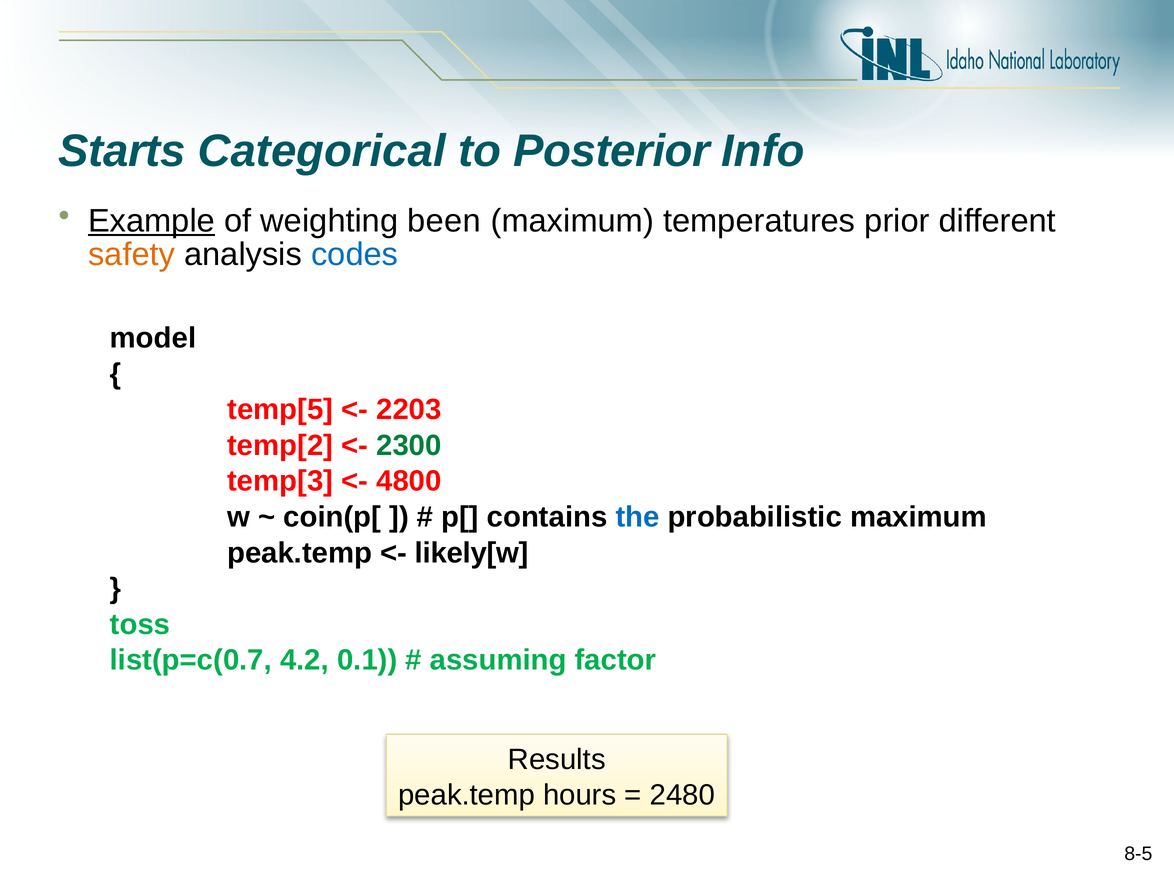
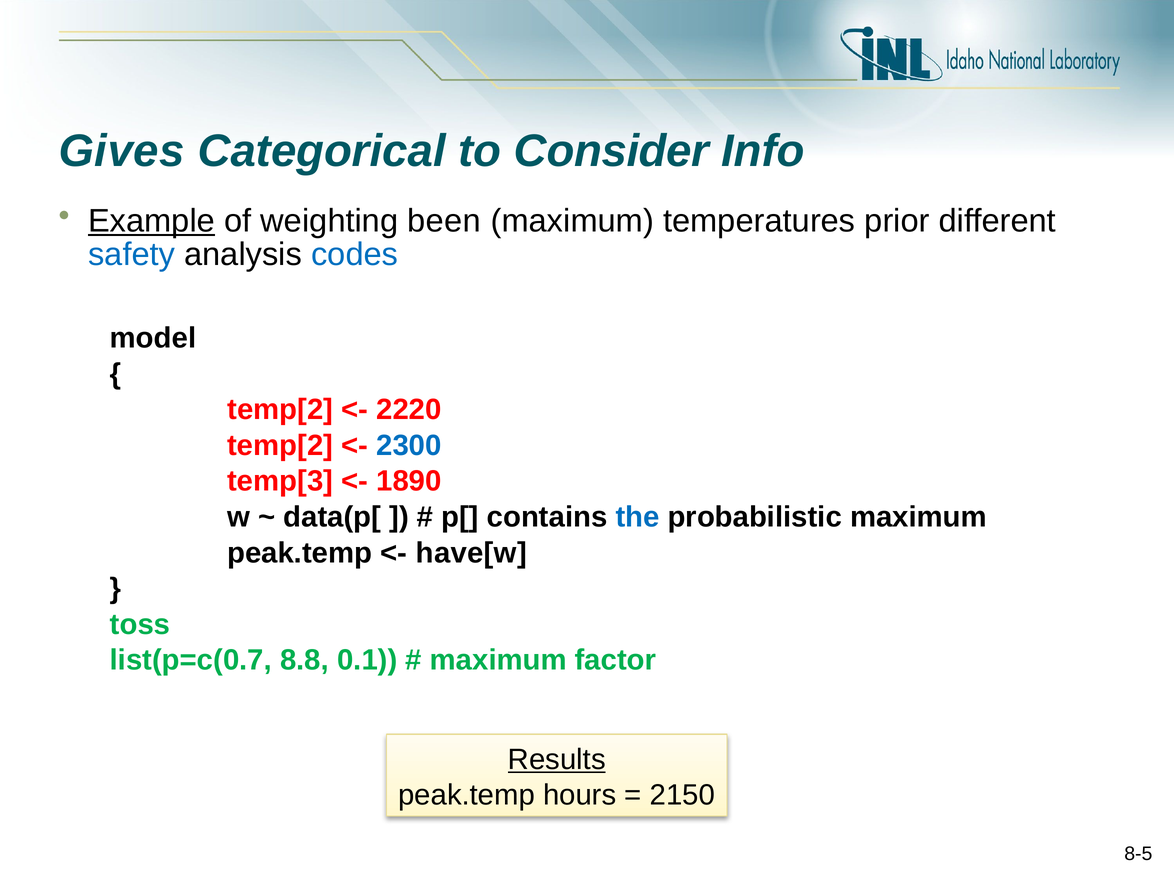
Starts: Starts -> Gives
Posterior: Posterior -> Consider
safety colour: orange -> blue
temp[5 at (280, 410): temp[5 -> temp[2
2203: 2203 -> 2220
2300 colour: green -> blue
4800: 4800 -> 1890
coin(p[: coin(p[ -> data(p[
likely[w: likely[w -> have[w
4.2: 4.2 -> 8.8
assuming at (498, 661): assuming -> maximum
Results underline: none -> present
2480: 2480 -> 2150
